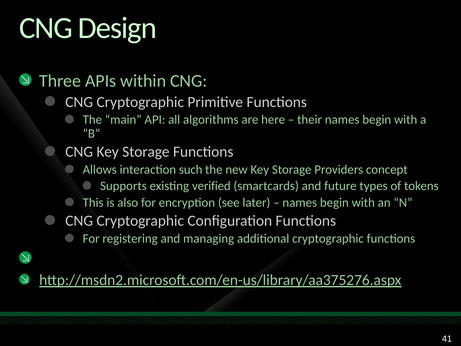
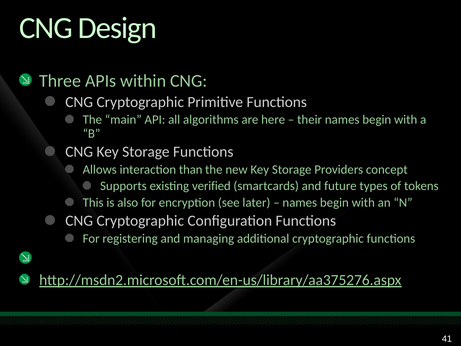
such: such -> than
